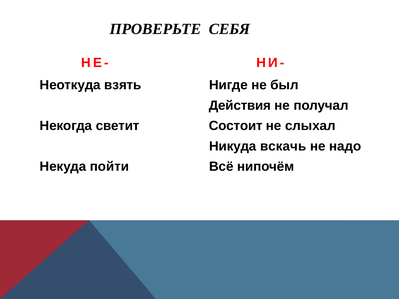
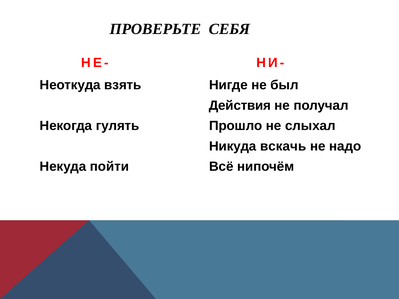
светит: светит -> гулять
Состоит: Состоит -> Прошло
